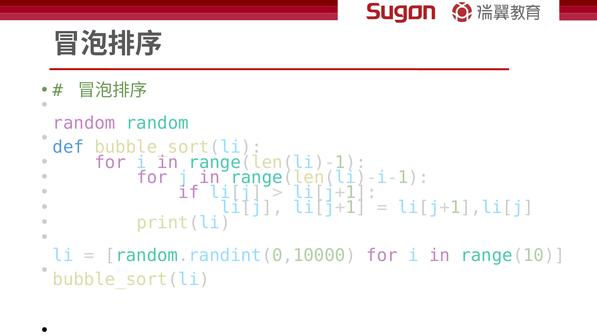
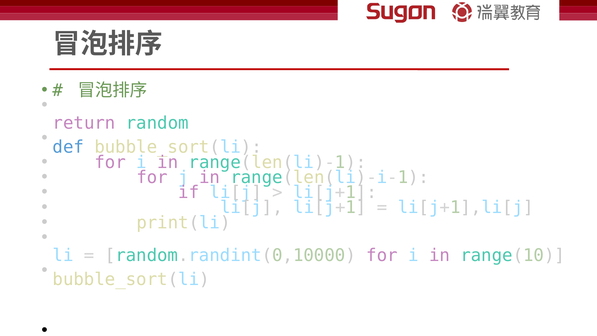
random at (84, 123): random -> return
